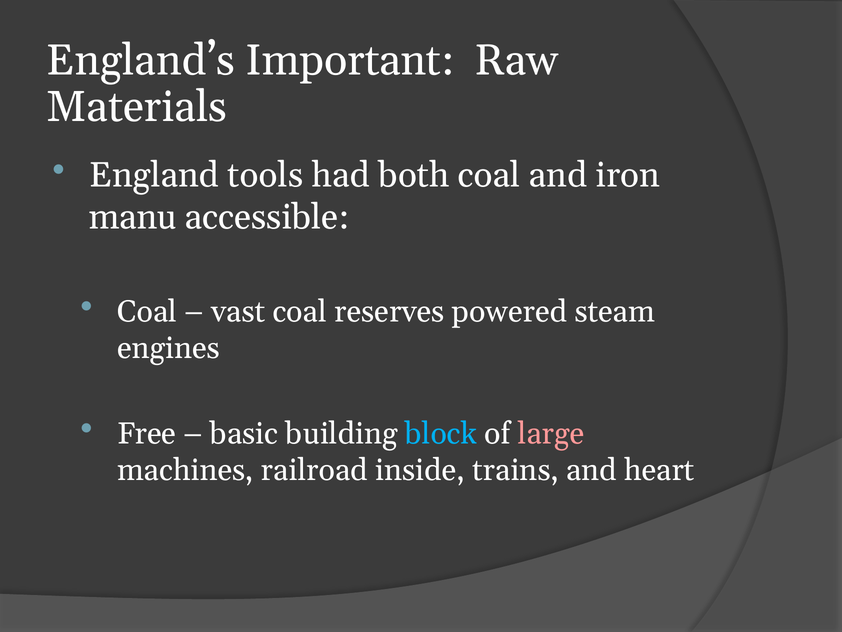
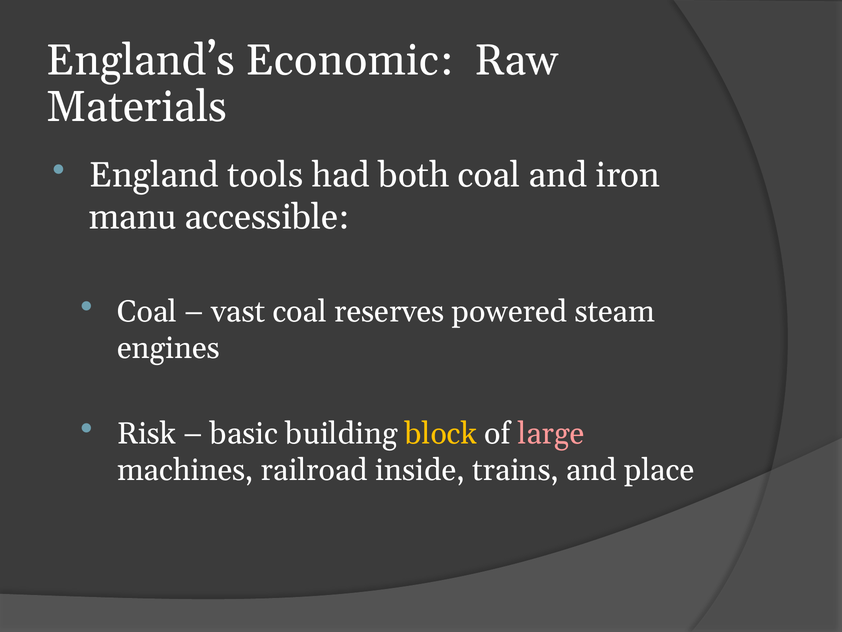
Important: Important -> Economic
Free: Free -> Risk
block colour: light blue -> yellow
heart: heart -> place
